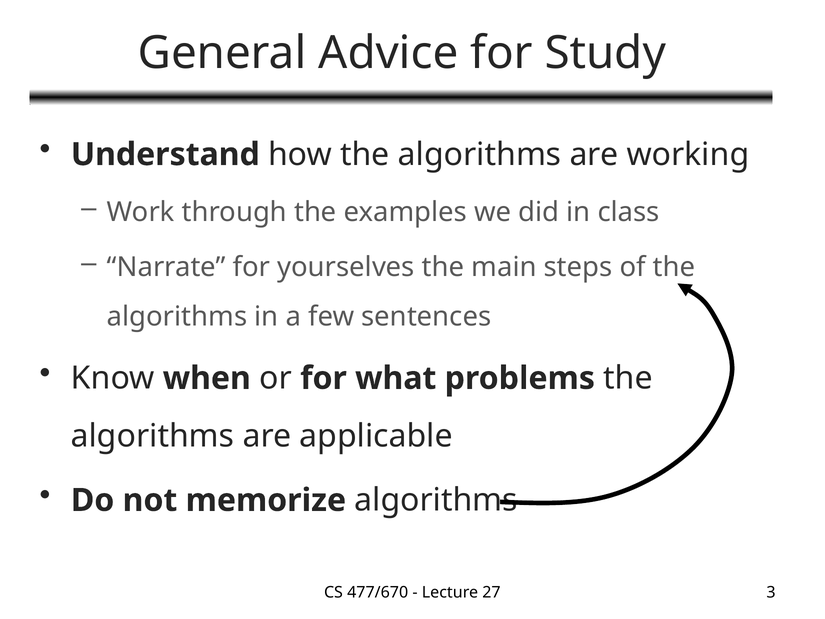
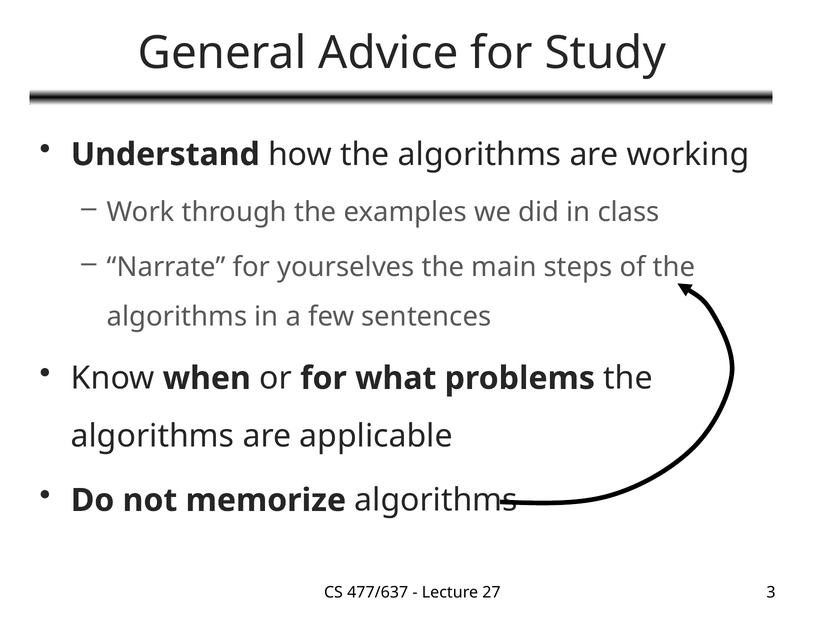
477/670: 477/670 -> 477/637
